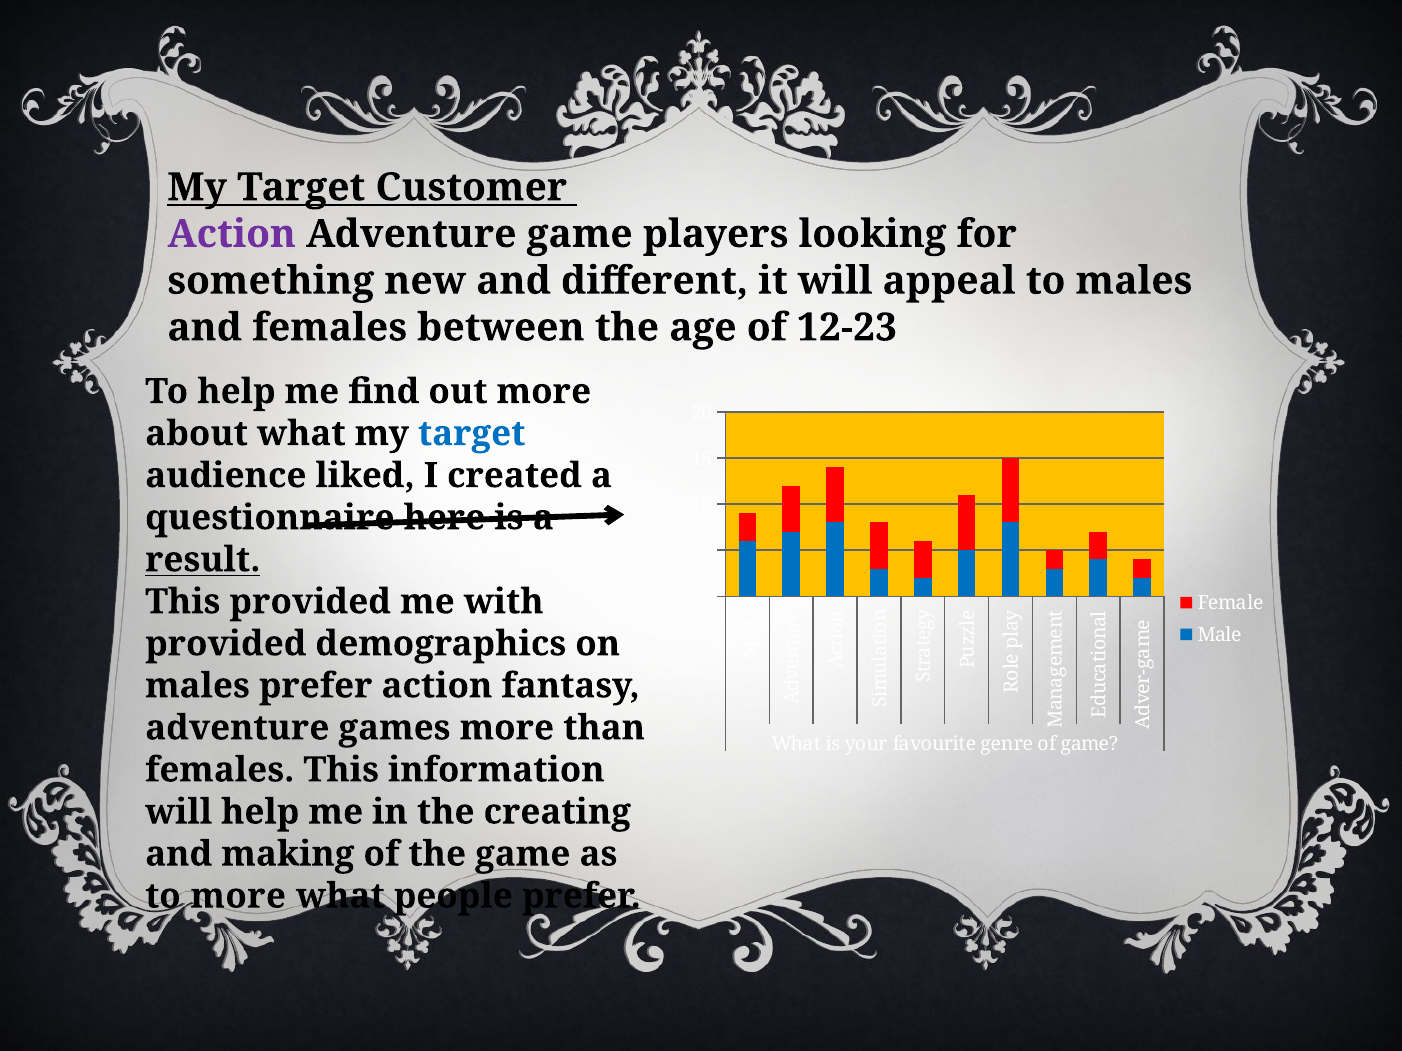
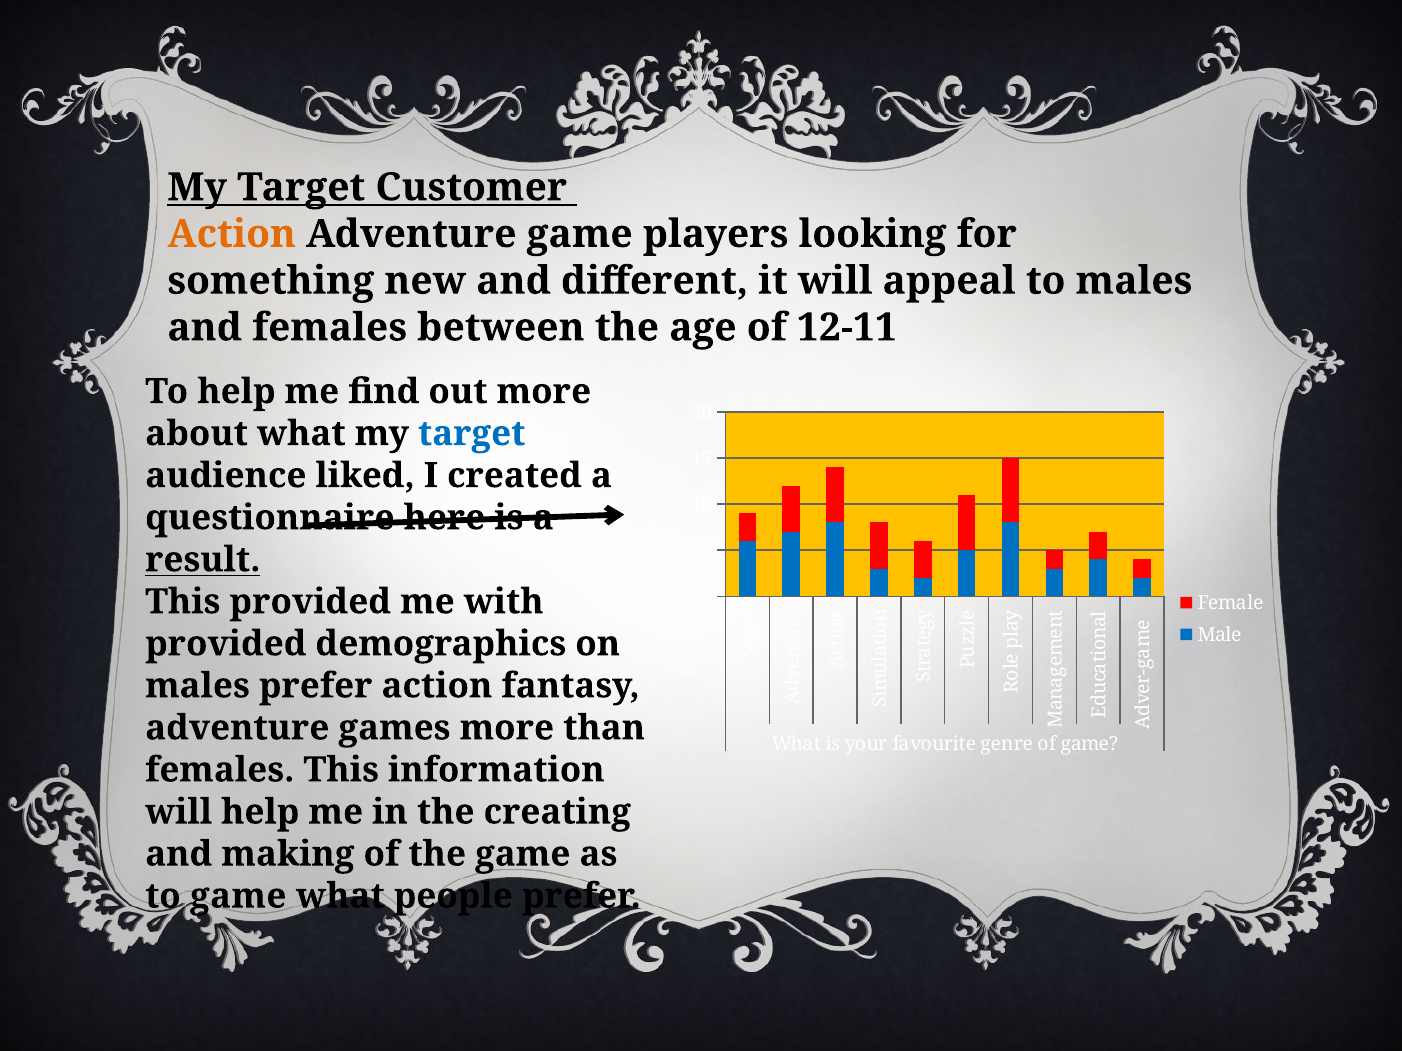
Action at (232, 234) colour: purple -> orange
12-23: 12-23 -> 12-11
to more: more -> game
